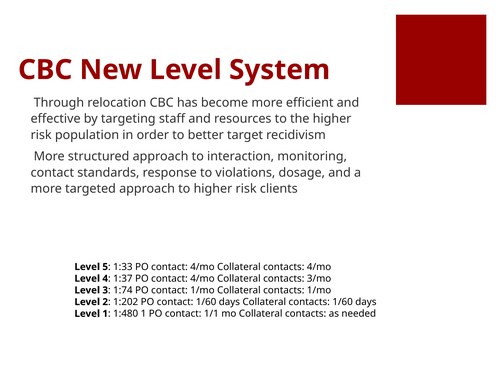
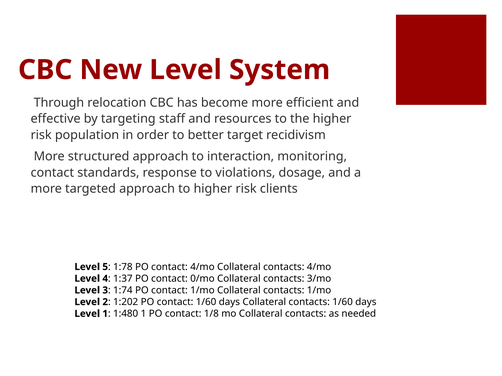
1:33: 1:33 -> 1:78
1:37 PO contact 4/mo: 4/mo -> 0/mo
1/1: 1/1 -> 1/8
